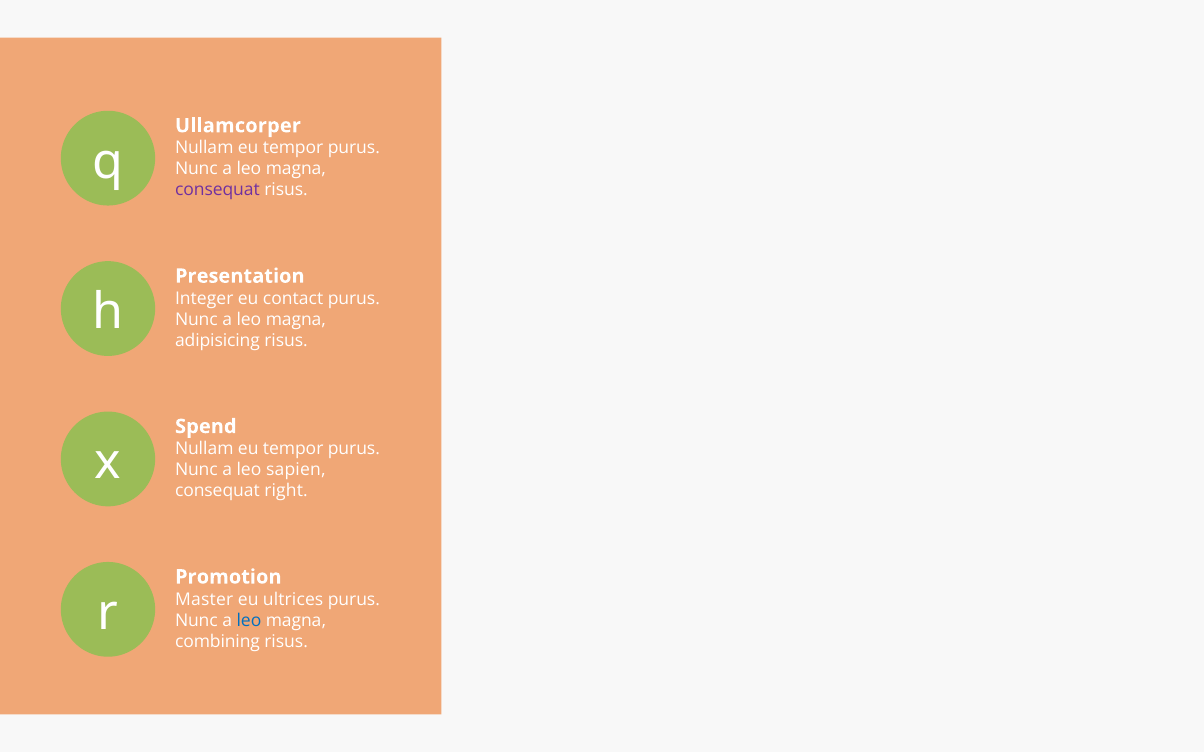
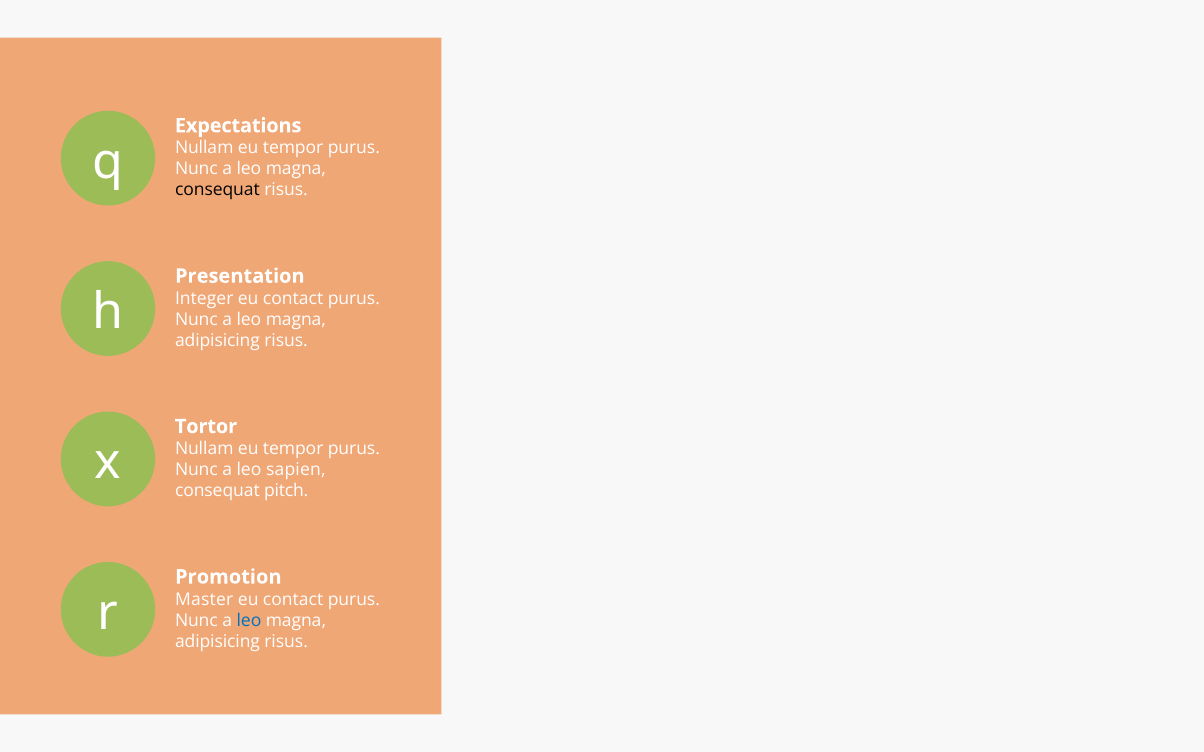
Ullamcorper: Ullamcorper -> Expectations
consequat at (217, 190) colour: purple -> black
Spend: Spend -> Tortor
right: right -> pitch
ultrices at (293, 600): ultrices -> contact
combining at (217, 642): combining -> adipisicing
